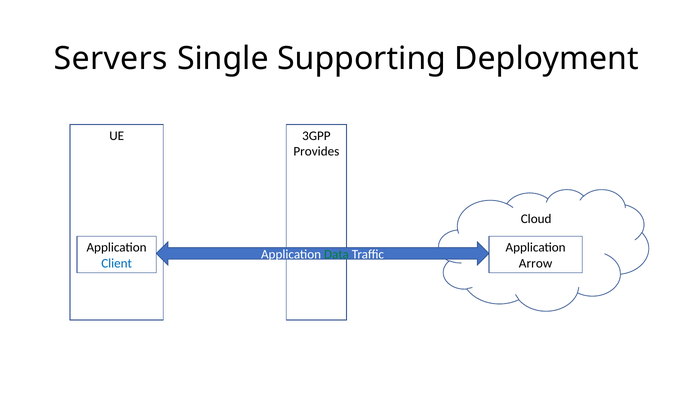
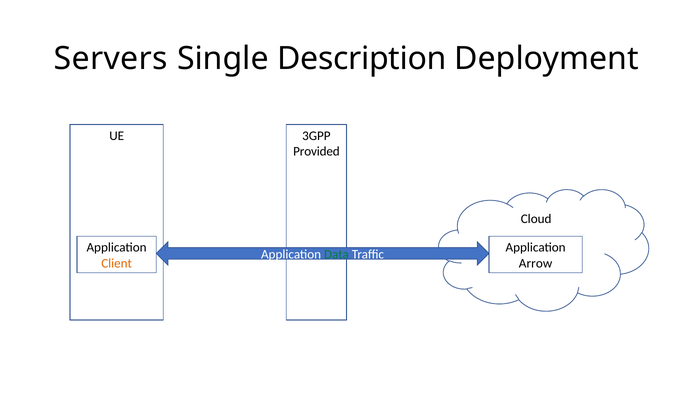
Supporting: Supporting -> Description
Provides: Provides -> Provided
Client colour: blue -> orange
